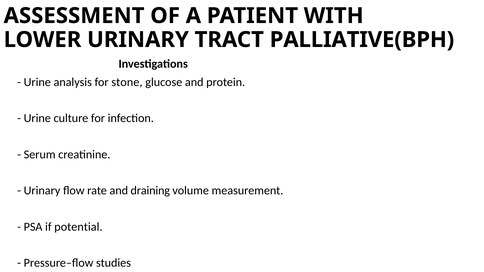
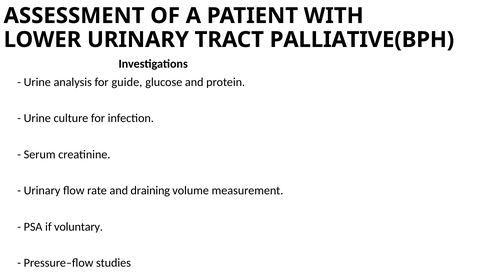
stone: stone -> guide
potential: potential -> voluntary
